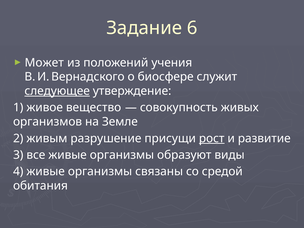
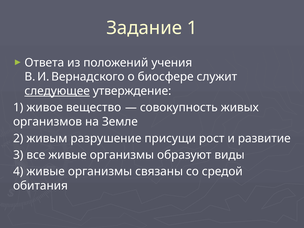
Задание 6: 6 -> 1
Может: Может -> Ответа
рост underline: present -> none
